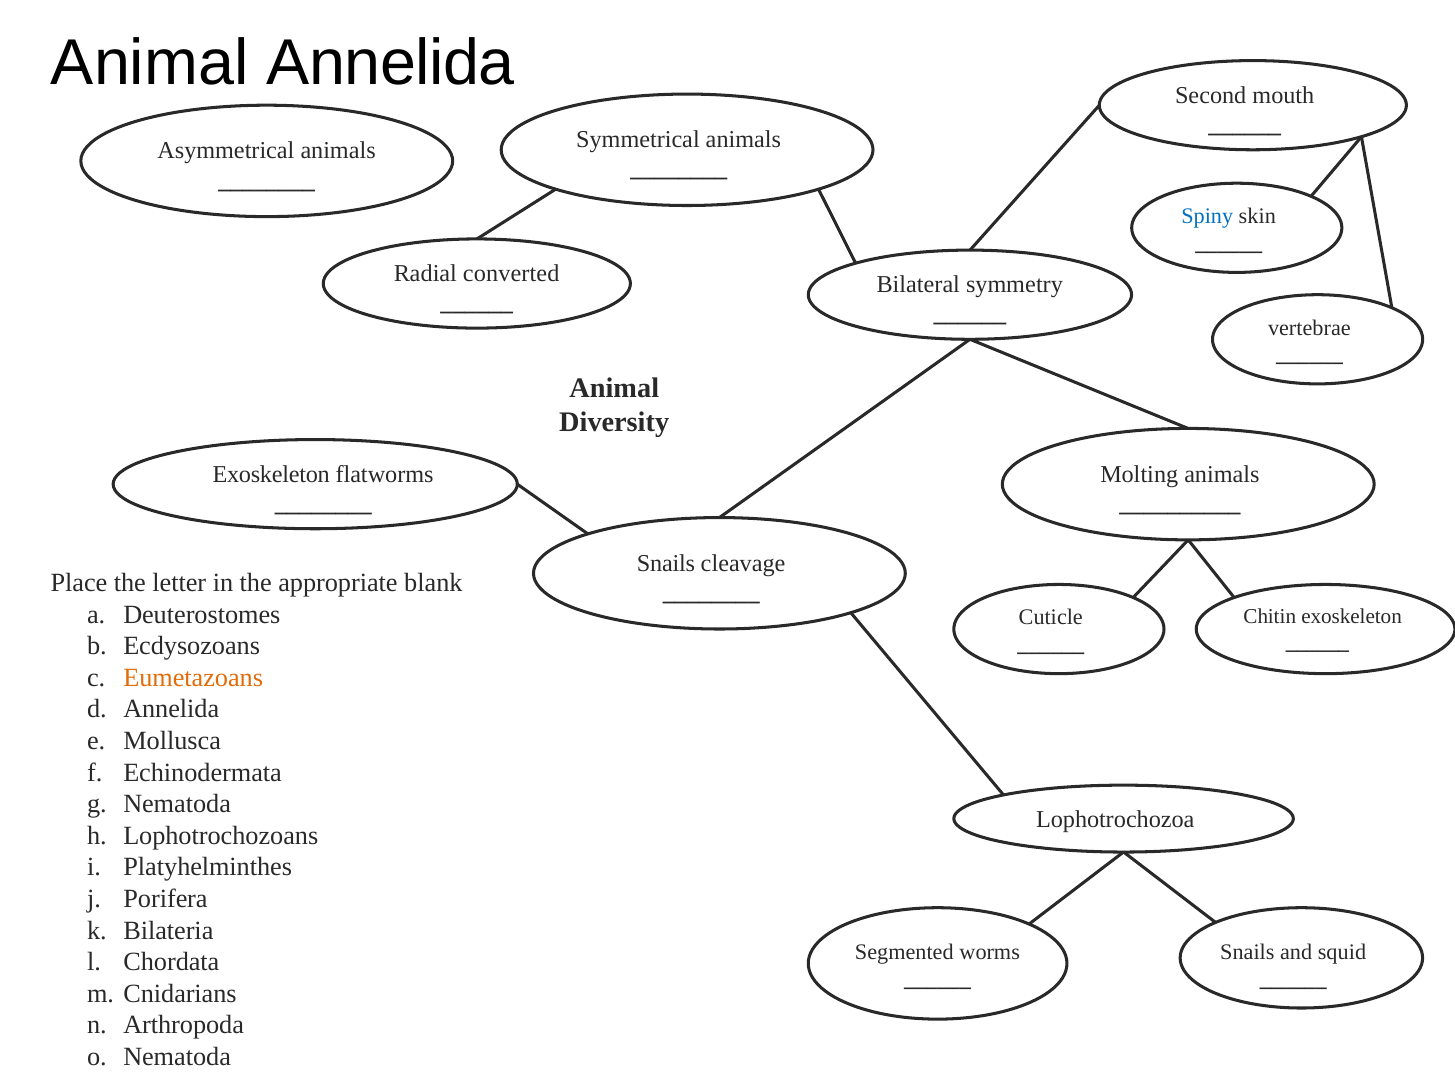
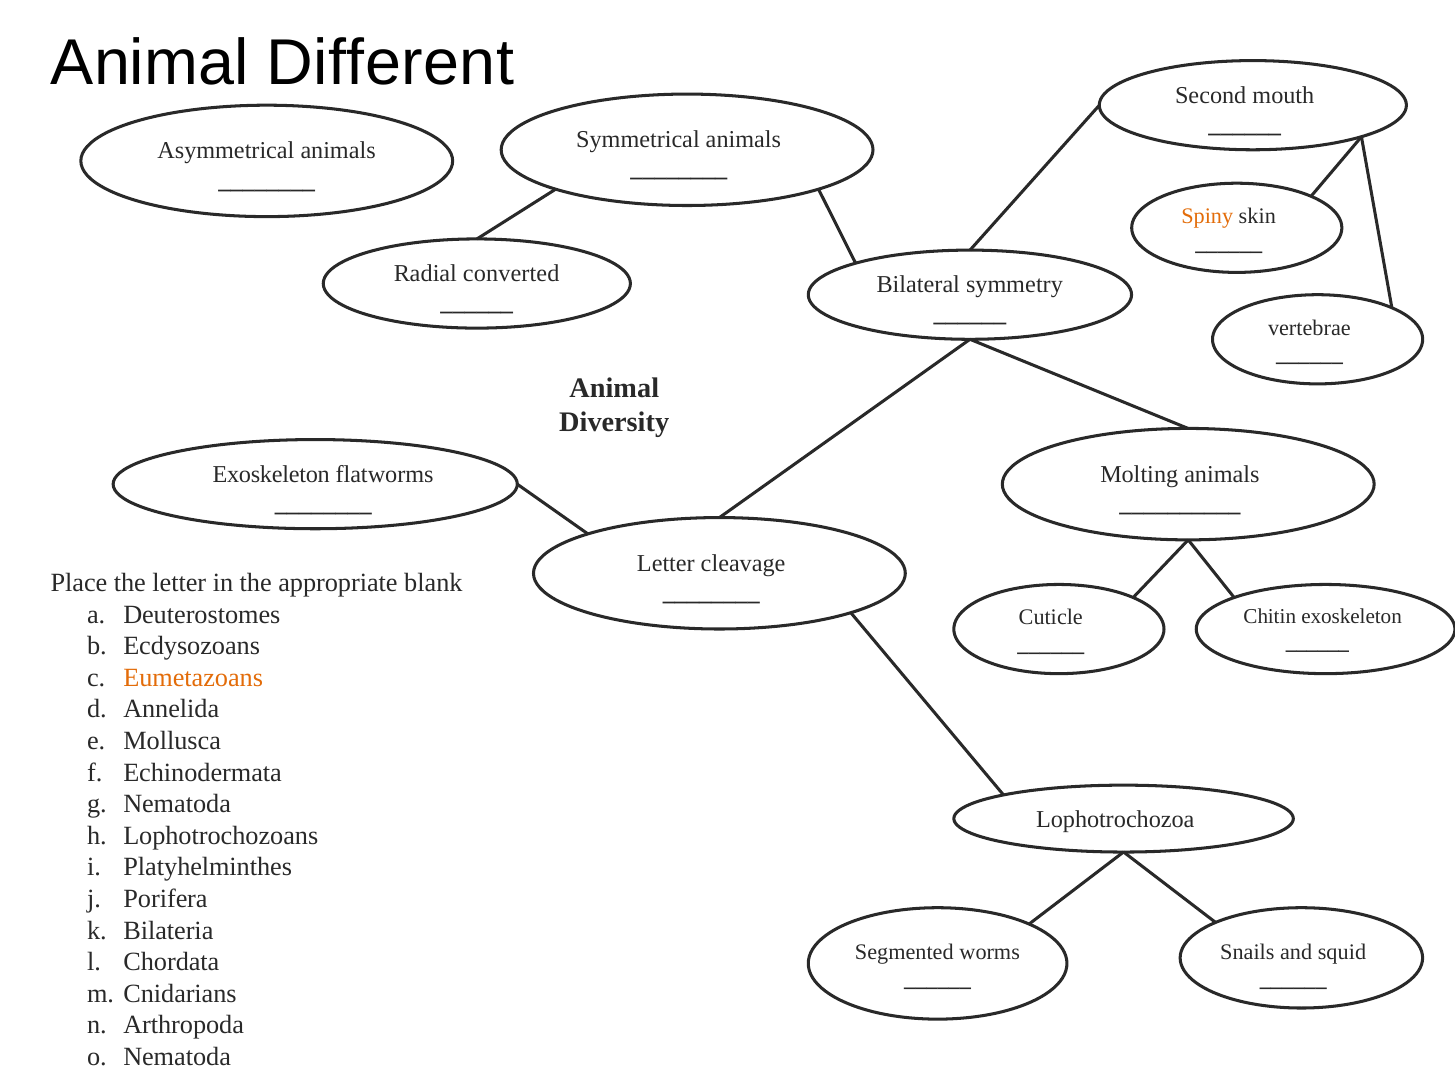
Animal Annelida: Annelida -> Different
Spiny colour: blue -> orange
Snails at (666, 563): Snails -> Letter
